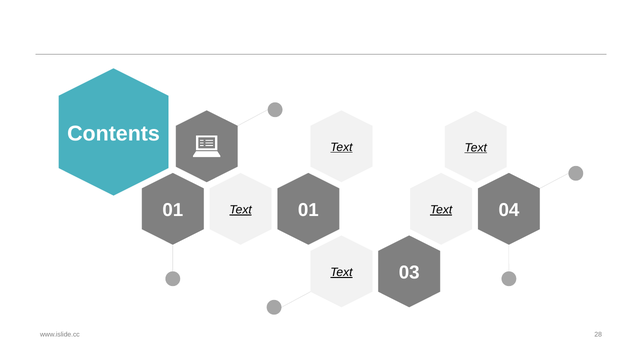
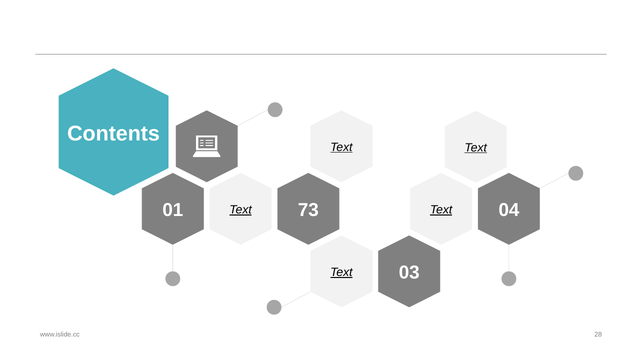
Text 01: 01 -> 73
